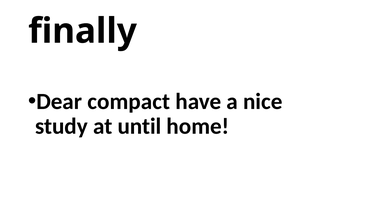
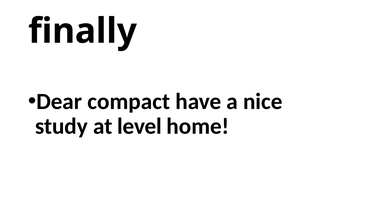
until: until -> level
